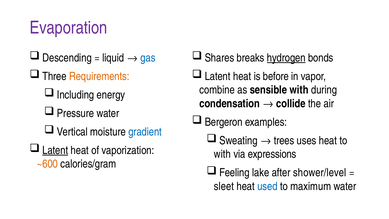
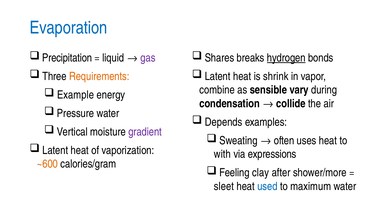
Evaporation colour: purple -> blue
Descending: Descending -> Precipitation
gas colour: blue -> purple
before: before -> shrink
sensible with: with -> vary
Including: Including -> Example
Bergeron: Bergeron -> Depends
gradient colour: blue -> purple
trees: trees -> often
Latent at (55, 150) underline: present -> none
lake: lake -> clay
shower/level: shower/level -> shower/more
